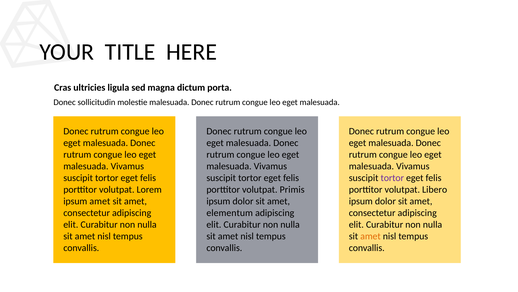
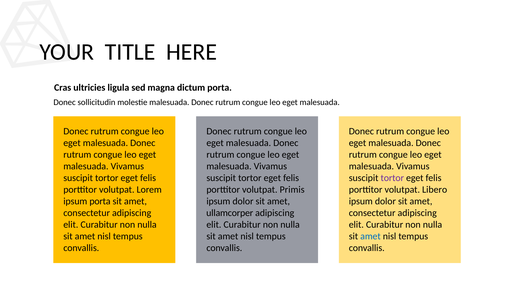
ipsum amet: amet -> porta
elementum: elementum -> ullamcorper
amet at (371, 236) colour: orange -> blue
